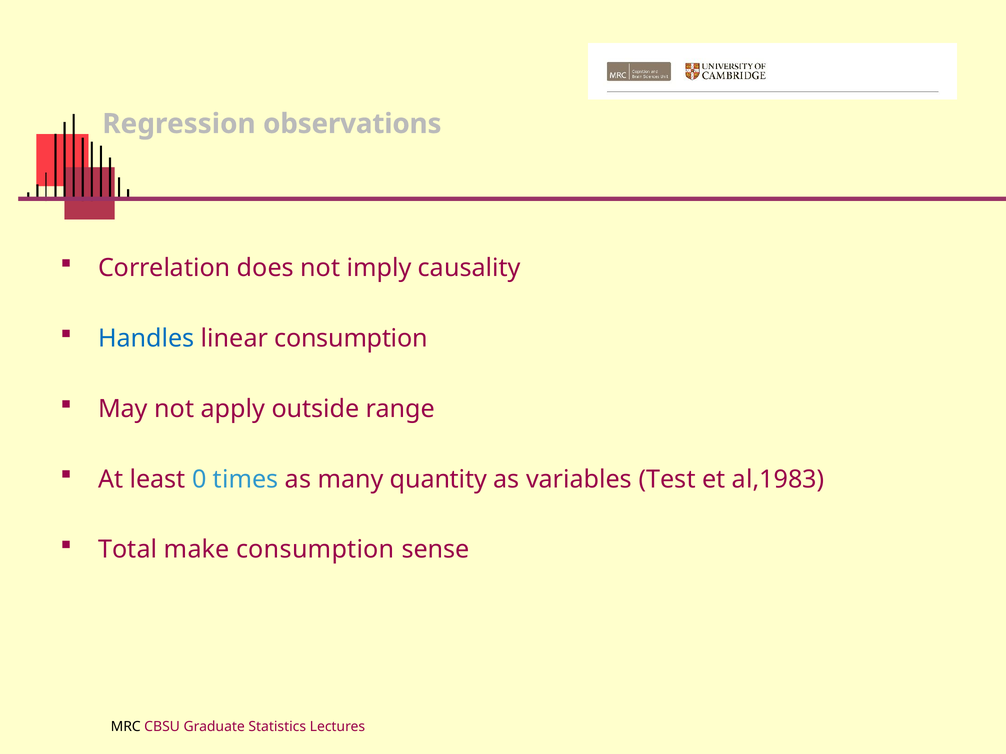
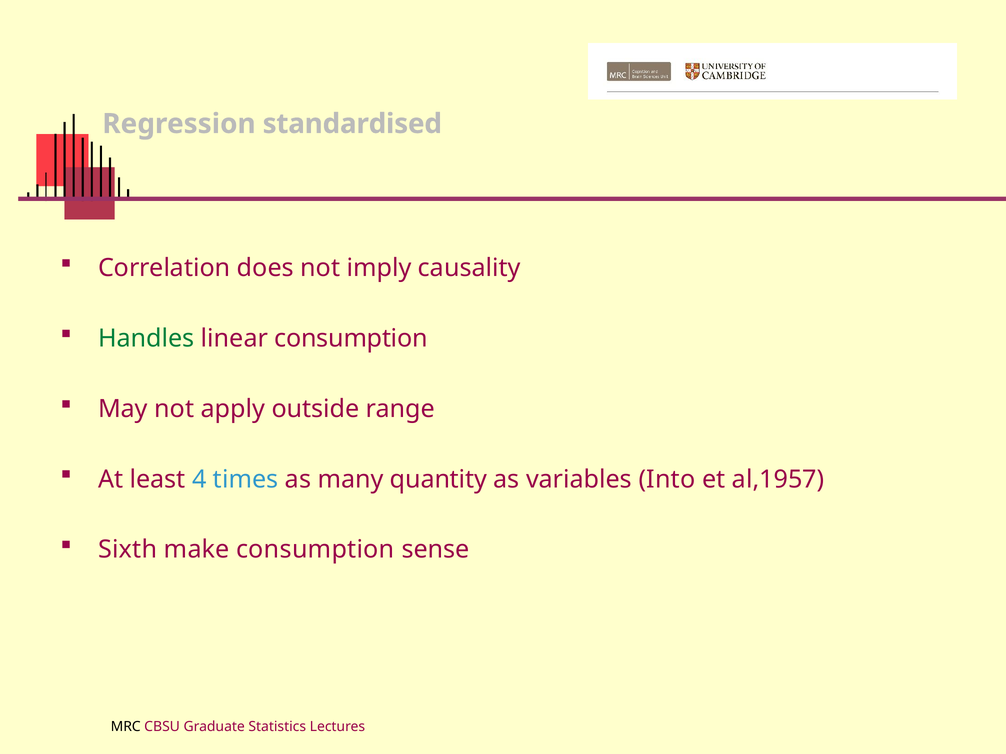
observations: observations -> standardised
Handles colour: blue -> green
0: 0 -> 4
Test: Test -> Into
al,1983: al,1983 -> al,1957
Total: Total -> Sixth
